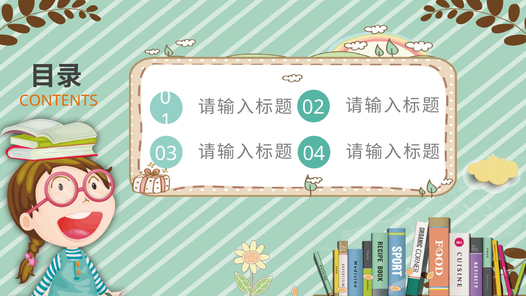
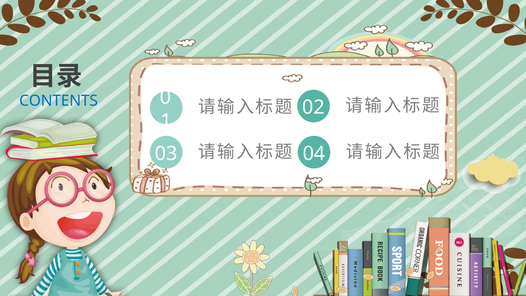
CONTENTS colour: orange -> blue
